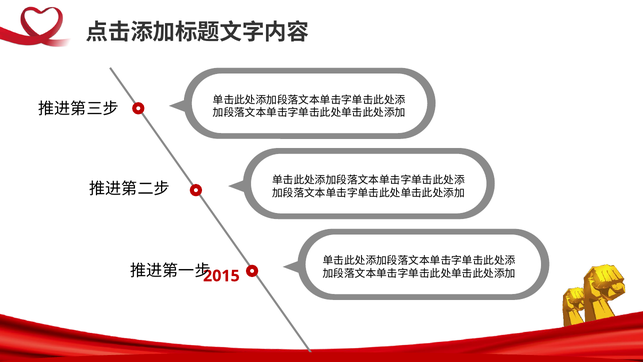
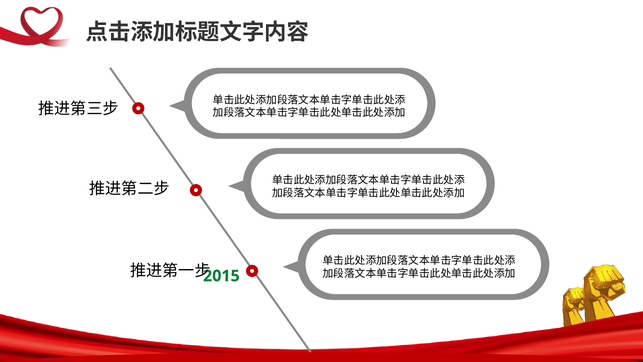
2015 colour: red -> green
